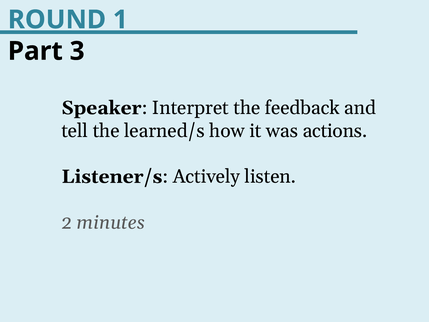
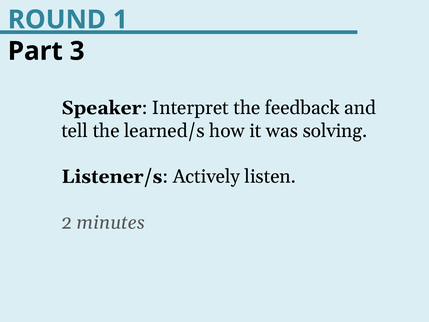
actions: actions -> solving
